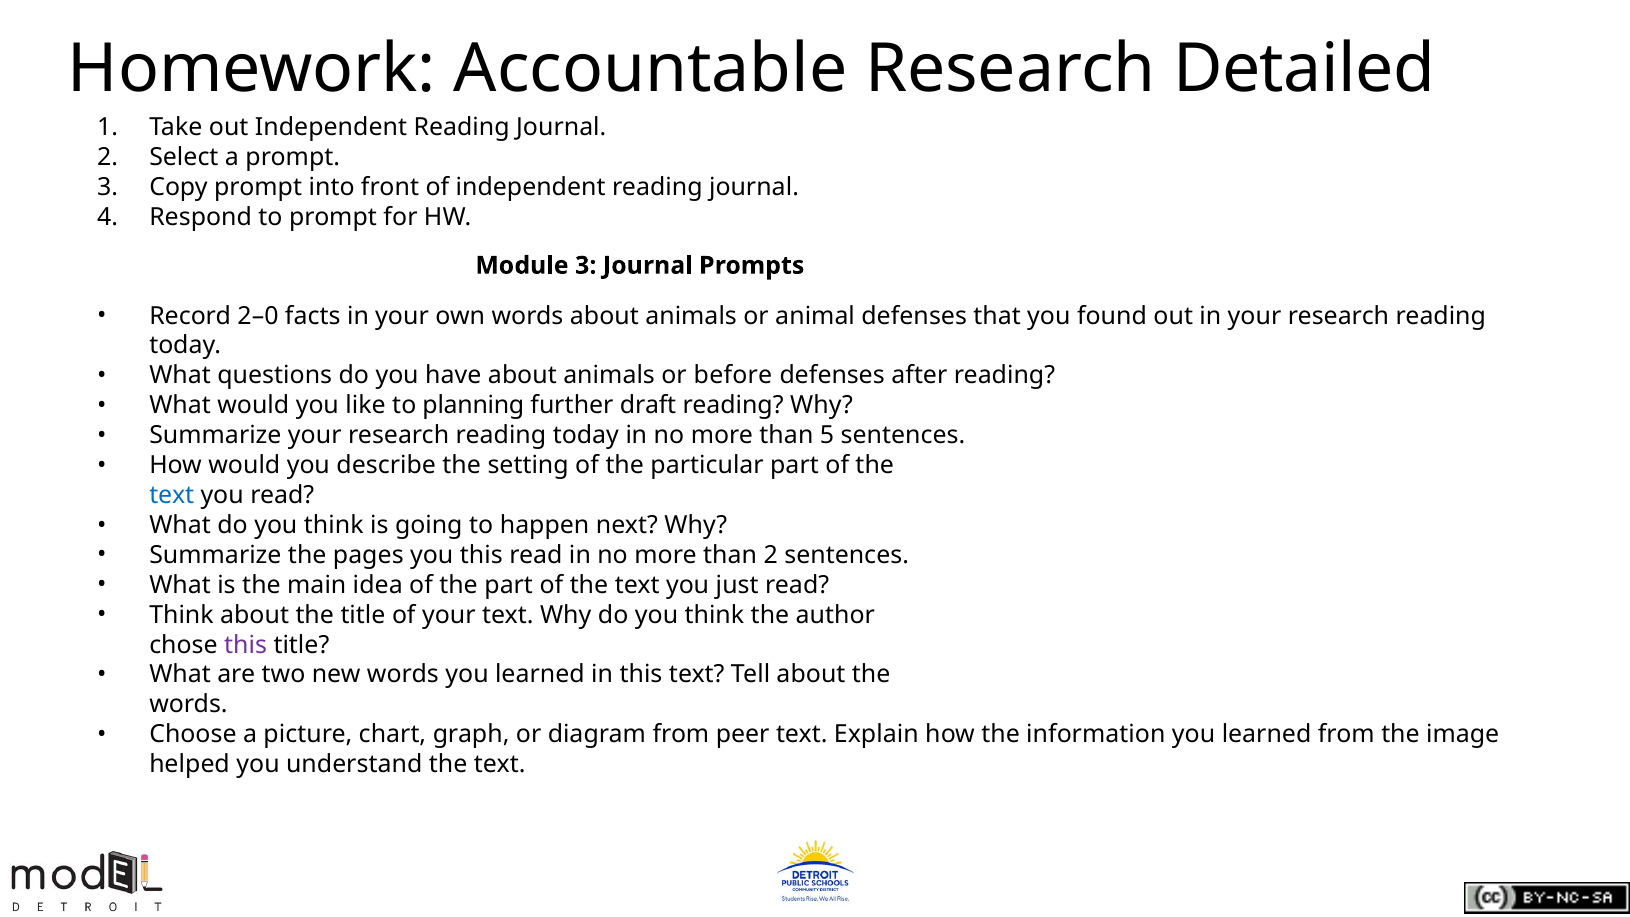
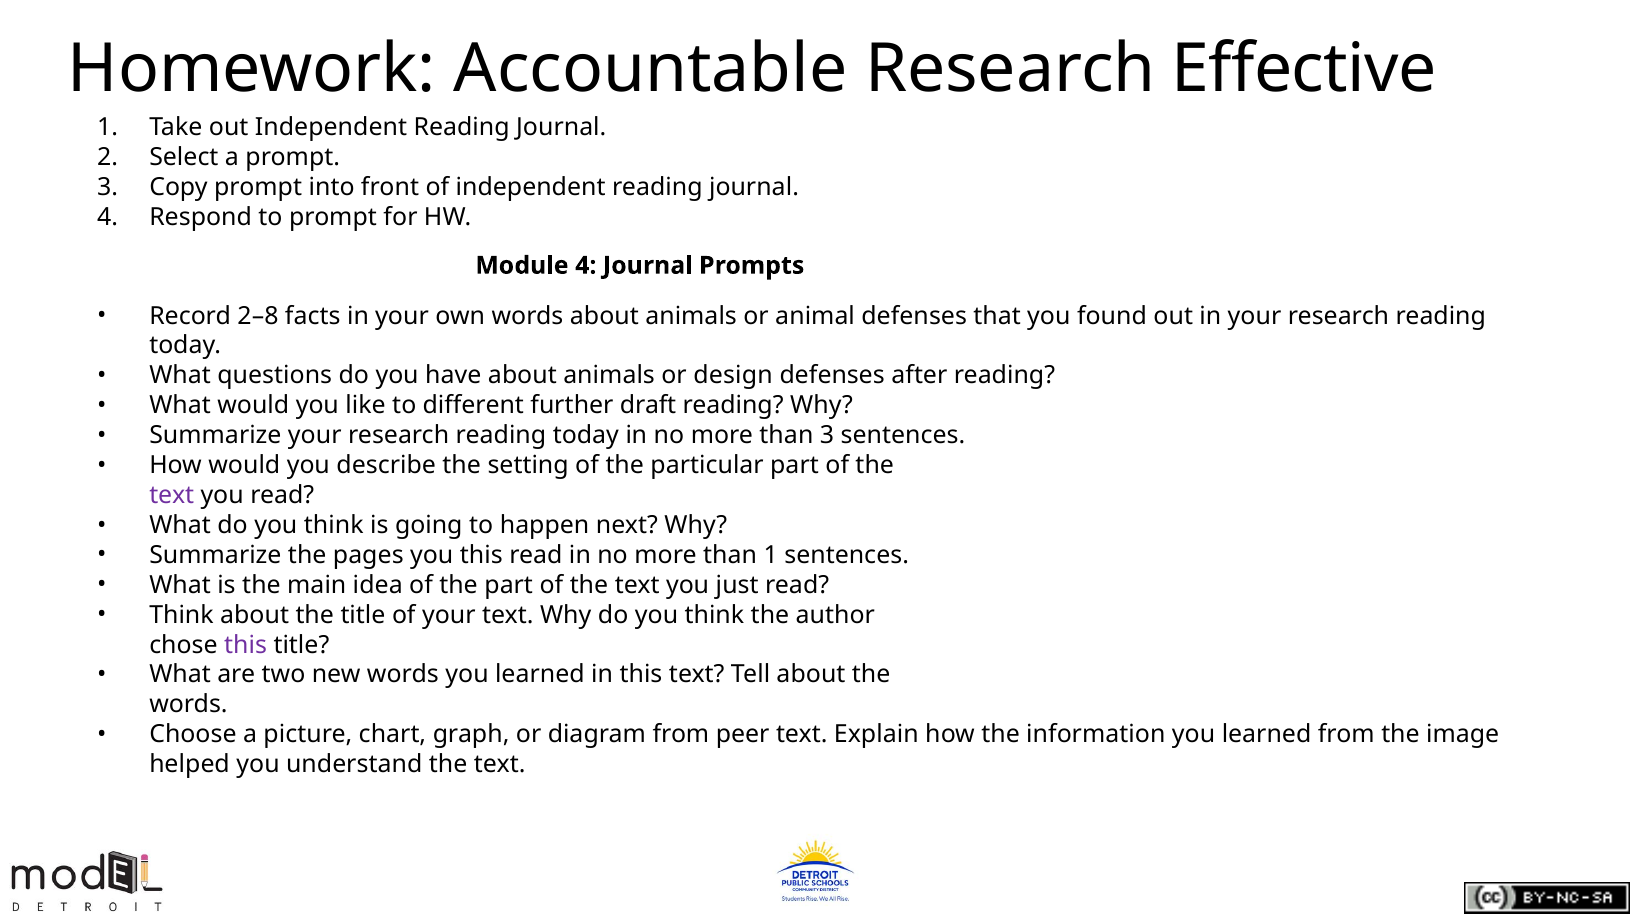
Detailed: Detailed -> Effective
Module 3: 3 -> 4
2–0: 2–0 -> 2–8
before: before -> design
planning: planning -> different
than 5: 5 -> 3
text at (172, 495) colour: blue -> purple
than 2: 2 -> 1
